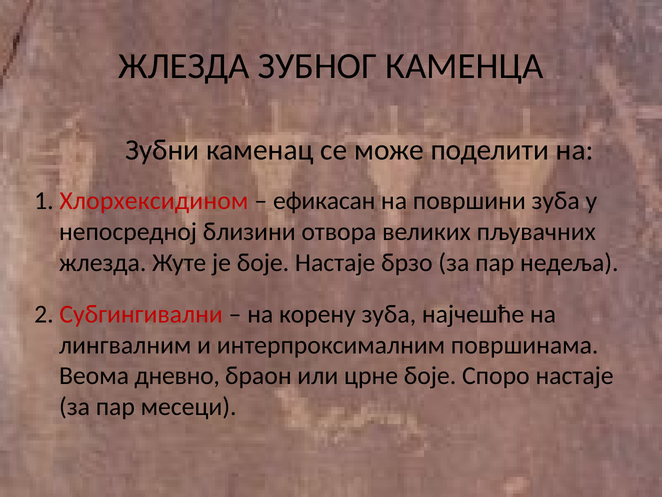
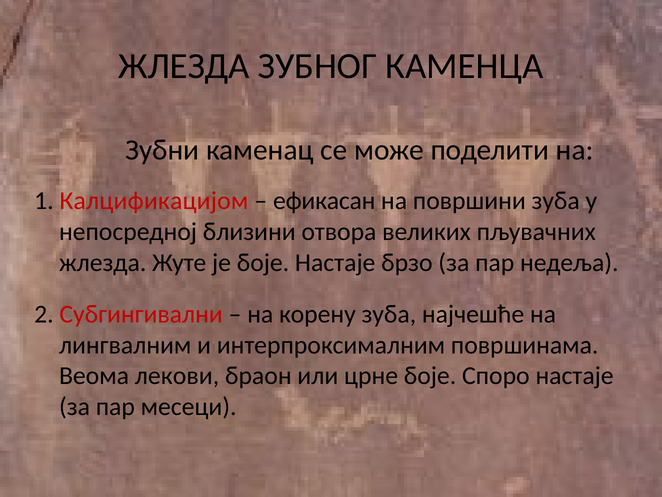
Хлорхексидином: Хлорхексидином -> Калцификацијом
дневно: дневно -> лекови
